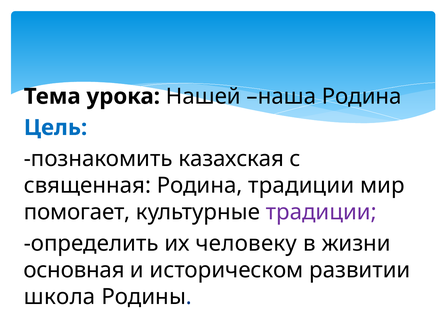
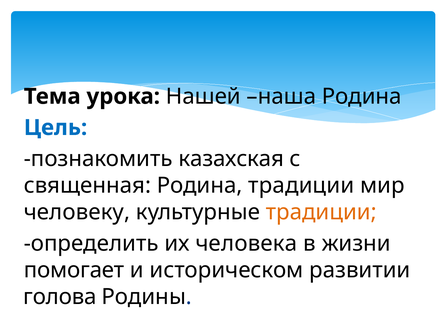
помогает: помогает -> человеку
традиции at (321, 213) colour: purple -> orange
человеку: человеку -> человека
основная: основная -> помогает
школа: школа -> голова
